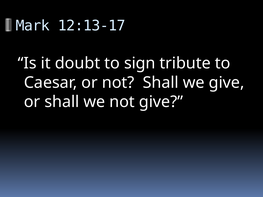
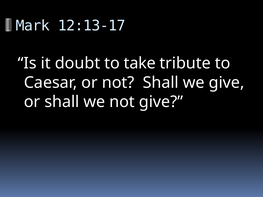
sign: sign -> take
